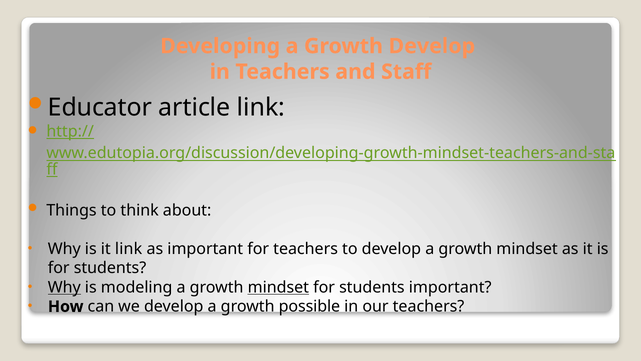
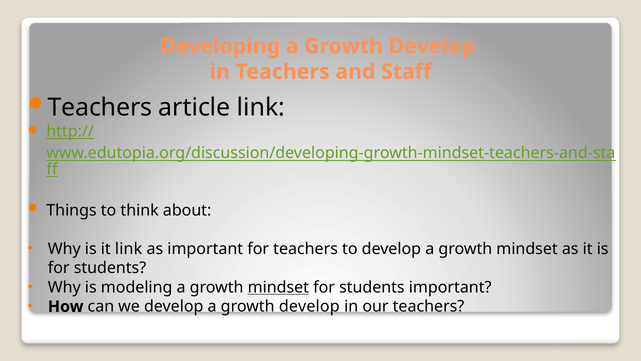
Educator at (100, 107): Educator -> Teachers
Why at (64, 287) underline: present -> none
develop a growth possible: possible -> develop
